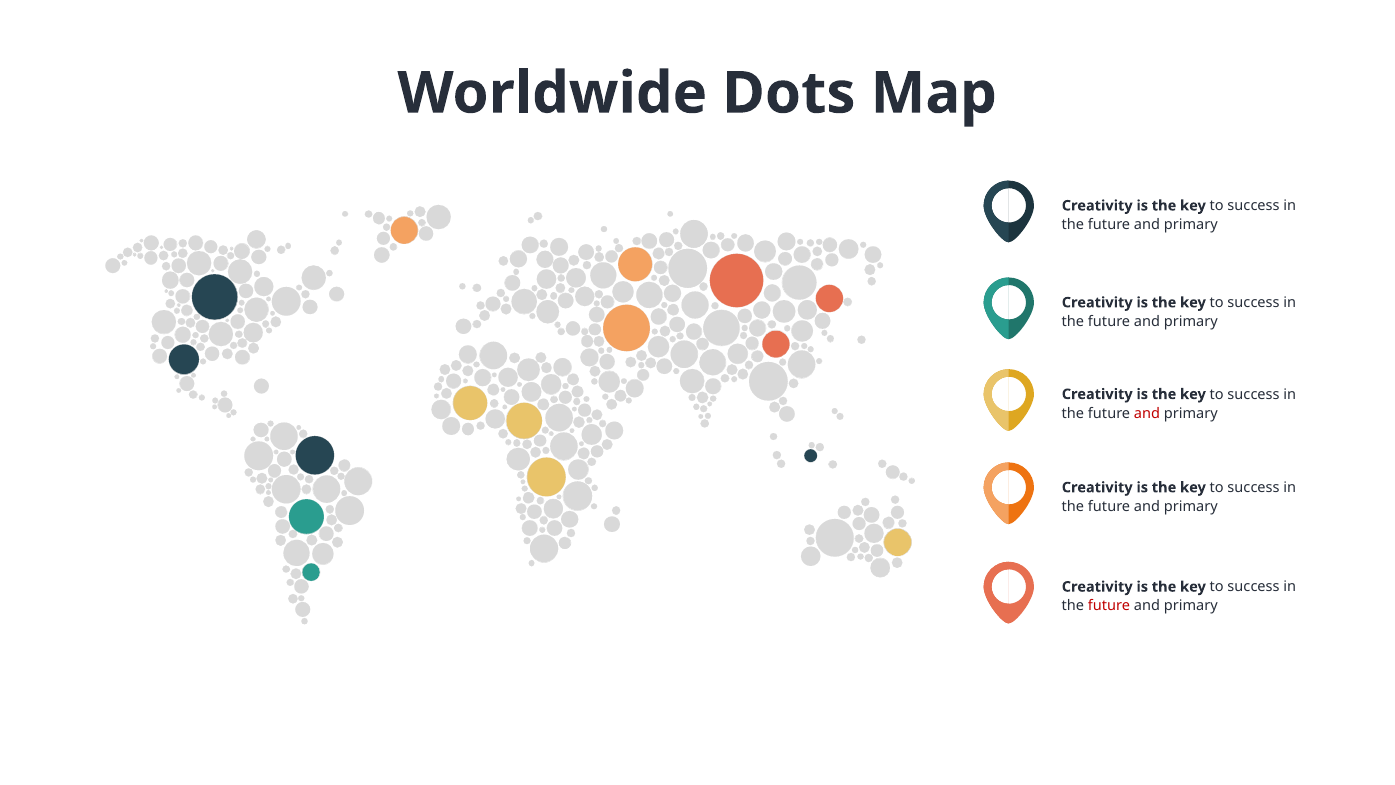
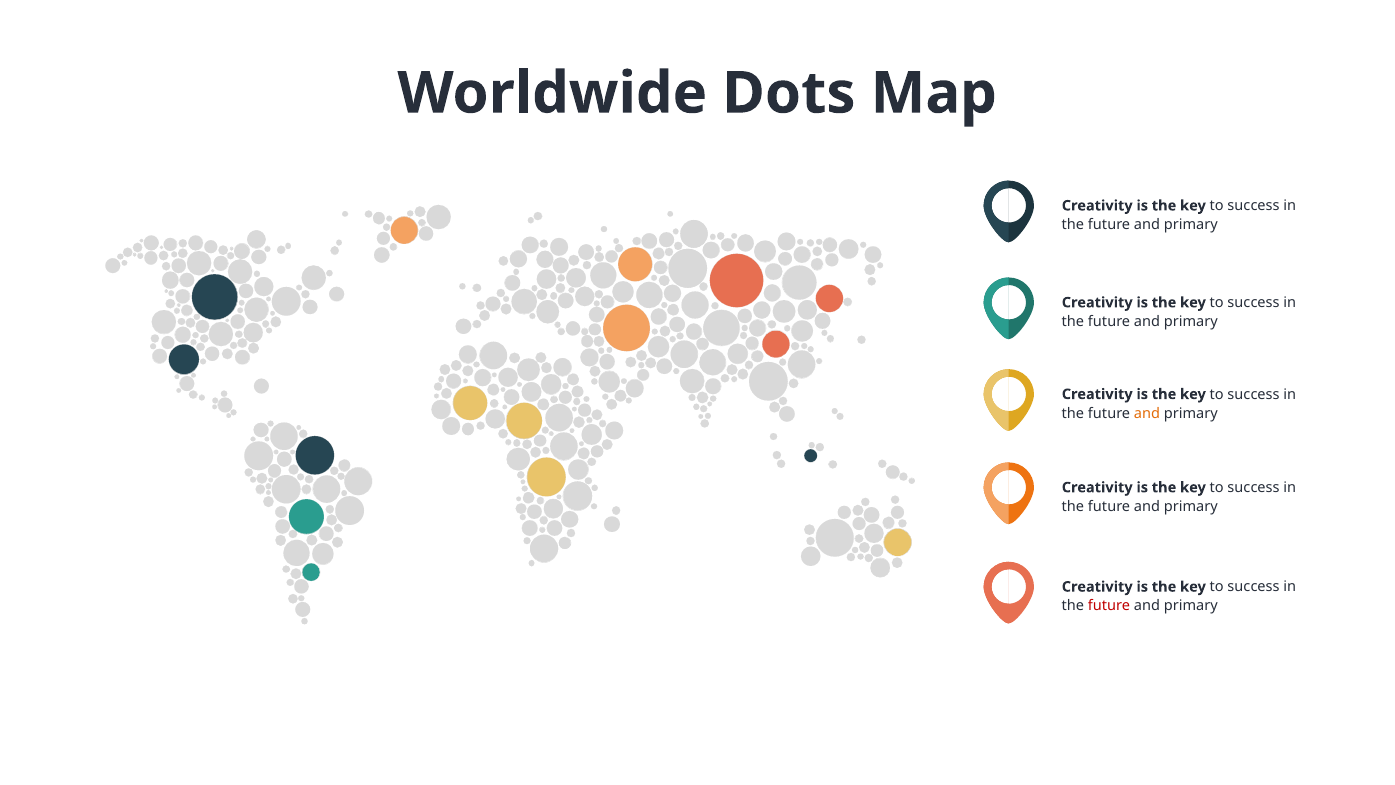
and at (1147, 413) colour: red -> orange
